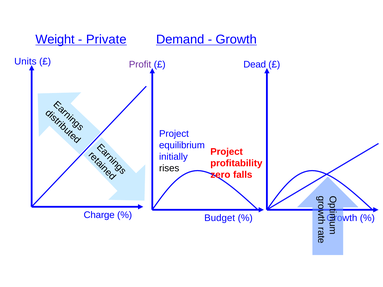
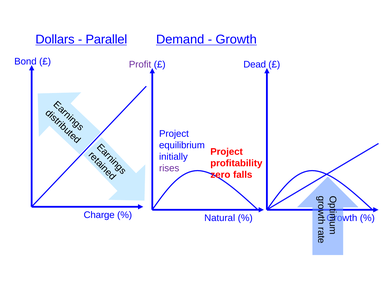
Weight: Weight -> Dollars
Private: Private -> Parallel
Units: Units -> Bond
rises colour: black -> purple
Budget: Budget -> Natural
